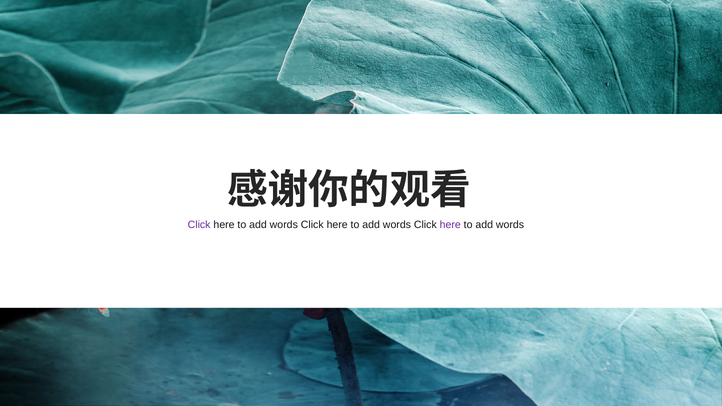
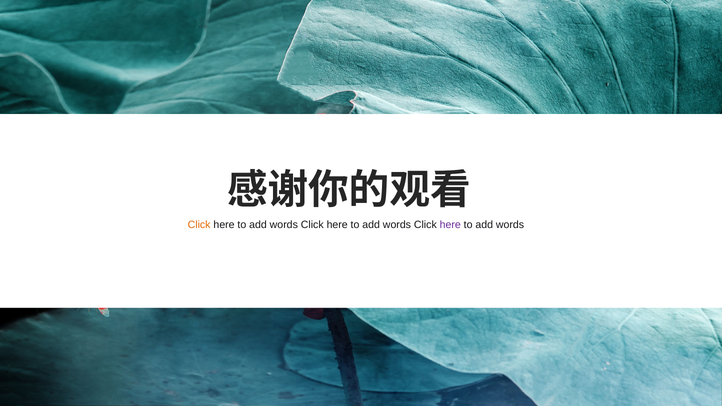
Click at (199, 225) colour: purple -> orange
